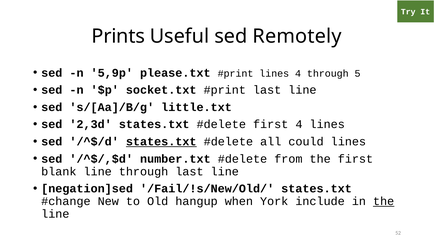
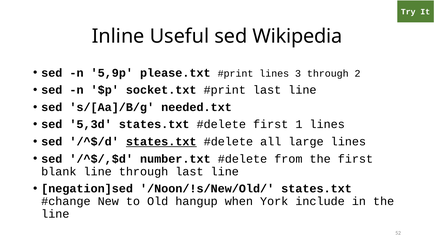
Prints: Prints -> Inline
Remotely: Remotely -> Wikipedia
lines 4: 4 -> 3
5: 5 -> 2
little.txt: little.txt -> needed.txt
2,3d: 2,3d -> 5,3d
first 4: 4 -> 1
could: could -> large
/Fail/!s/New/Old/: /Fail/!s/New/Old/ -> /Noon/!s/New/Old/
the at (384, 202) underline: present -> none
